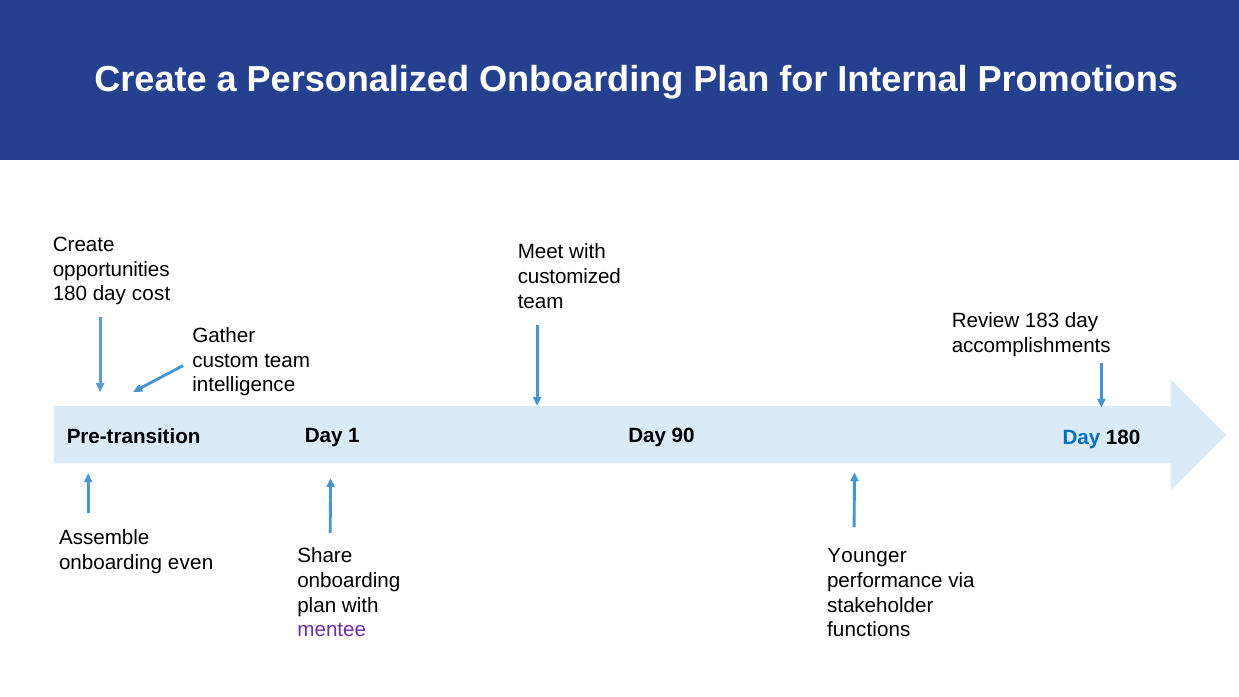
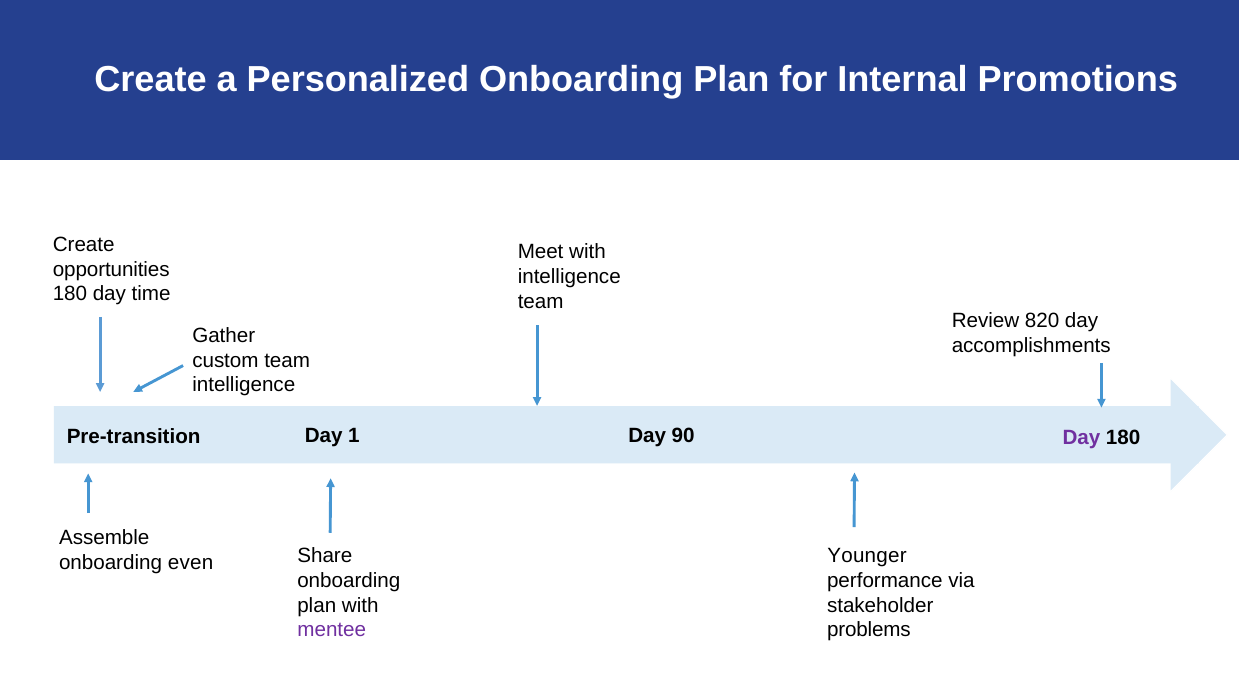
customized at (569, 277): customized -> intelligence
cost: cost -> time
183: 183 -> 820
Day at (1081, 438) colour: blue -> purple
functions: functions -> problems
